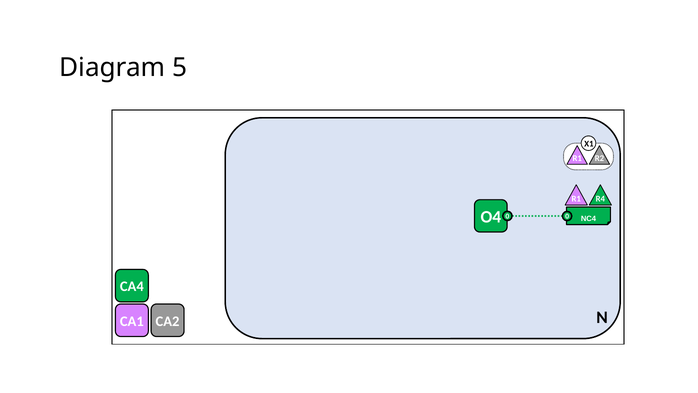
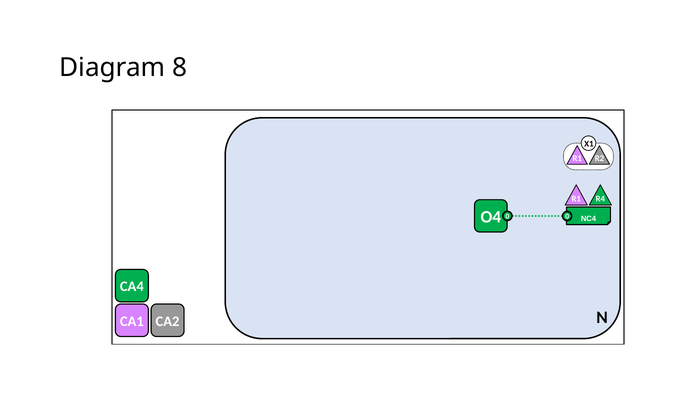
5: 5 -> 8
